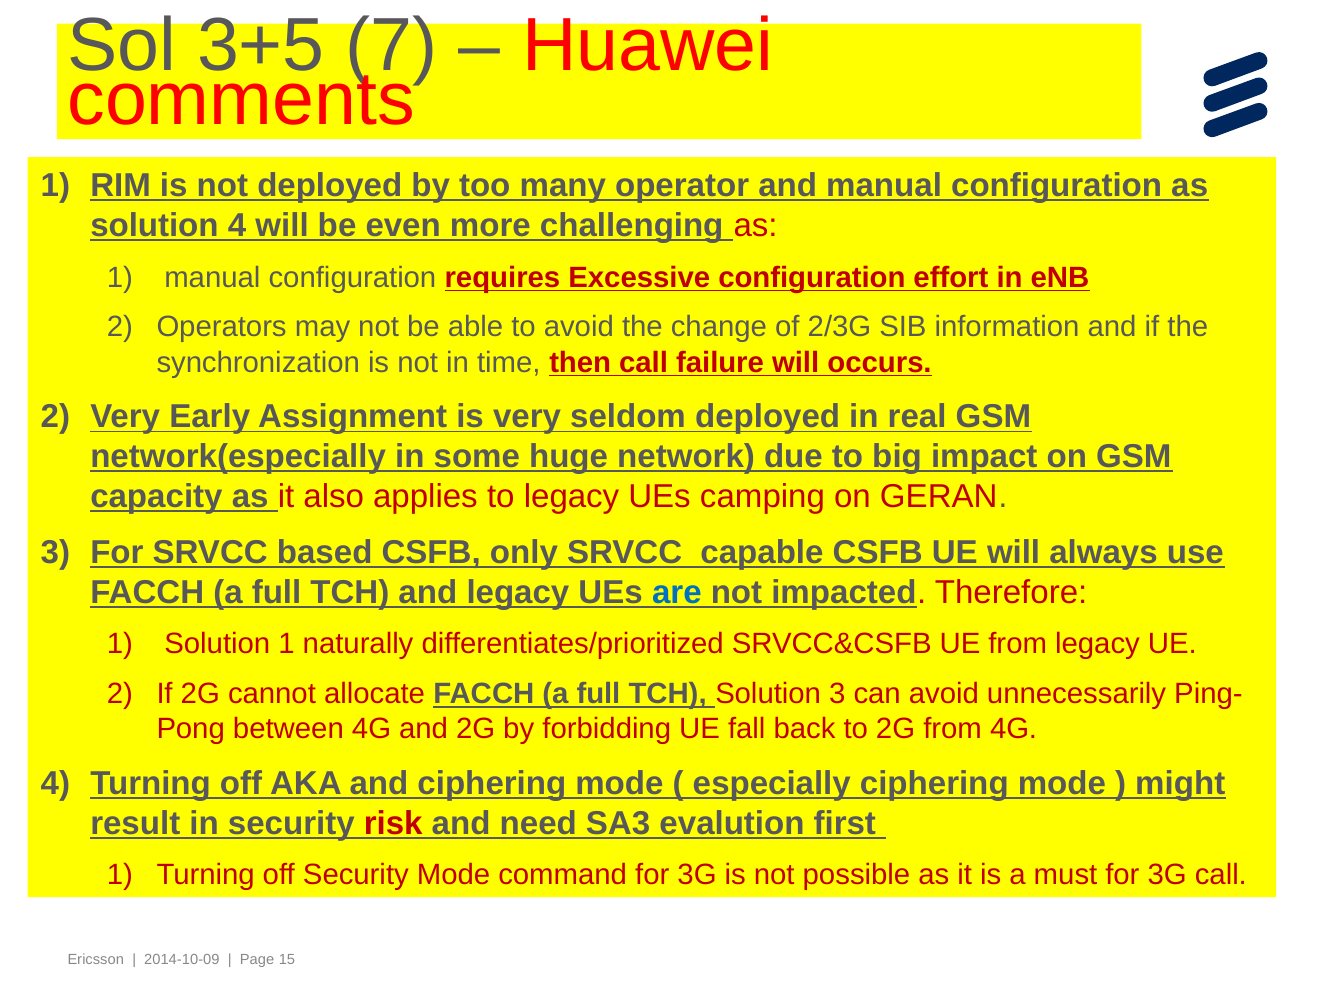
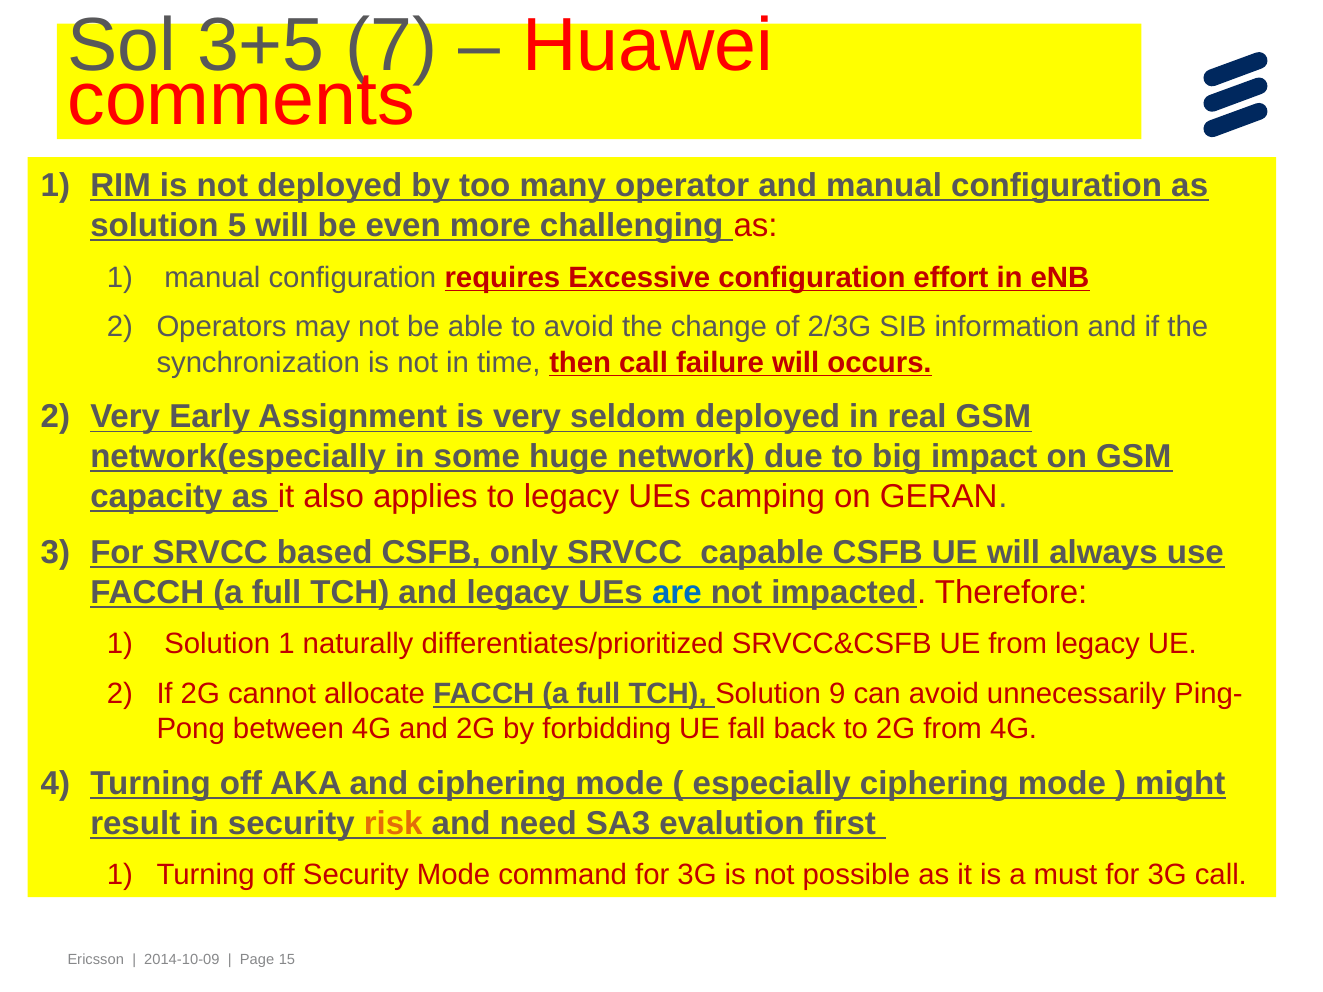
solution 4: 4 -> 5
Solution 3: 3 -> 9
risk colour: red -> orange
